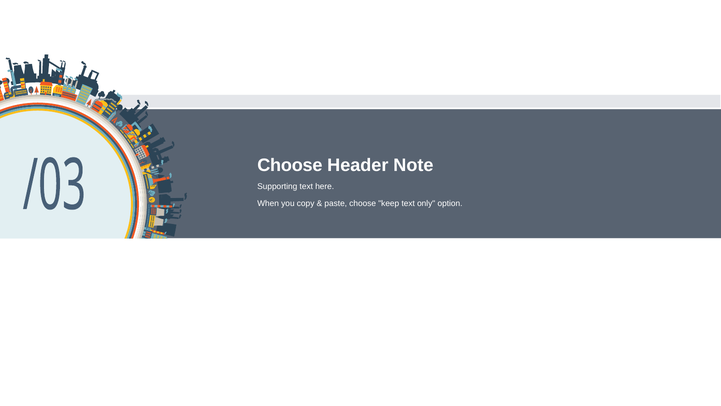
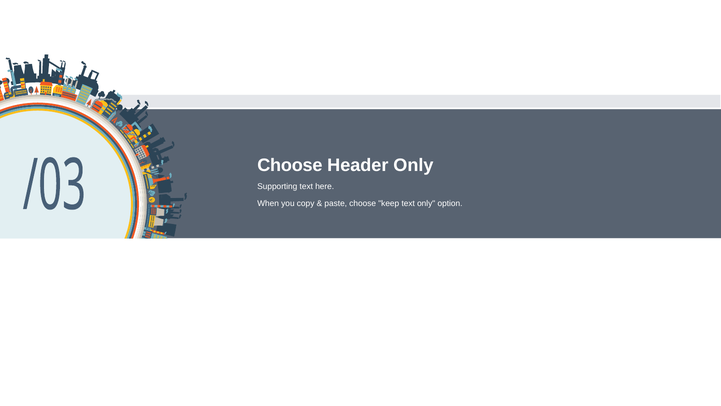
Header Note: Note -> Only
